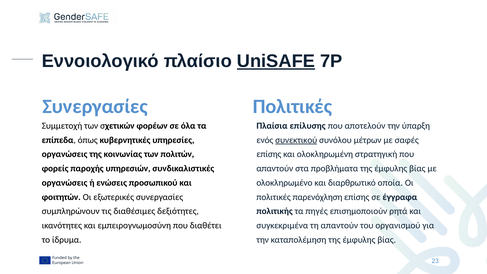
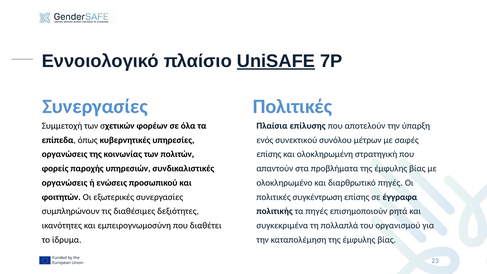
συνεκτικού underline: present -> none
διαρθρωτικό οποία: οποία -> πηγές
παρενόχληση: παρενόχληση -> συγκέντρωση
τη απαντούν: απαντούν -> πολλαπλά
